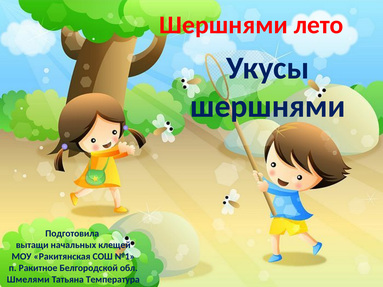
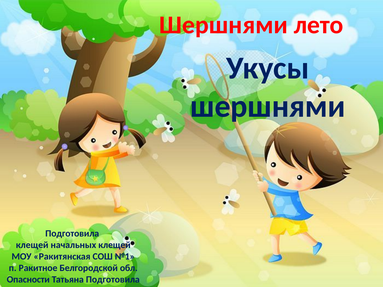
вытащи at (32, 245): вытащи -> клещей
Шмелями: Шмелями -> Опасности
Татьяна Температура: Температура -> Подготовила
